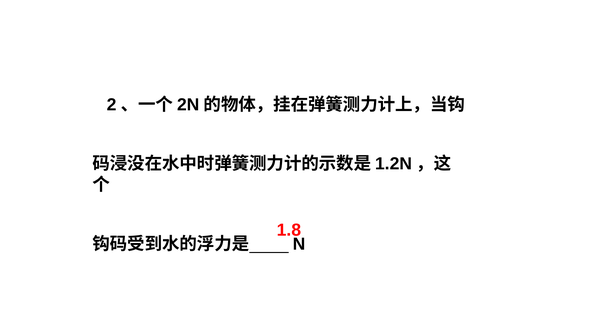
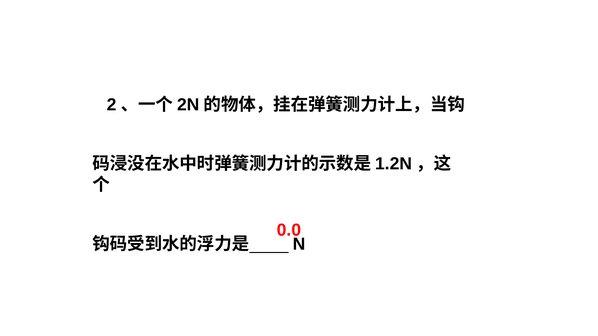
1.8: 1.8 -> 0.0
